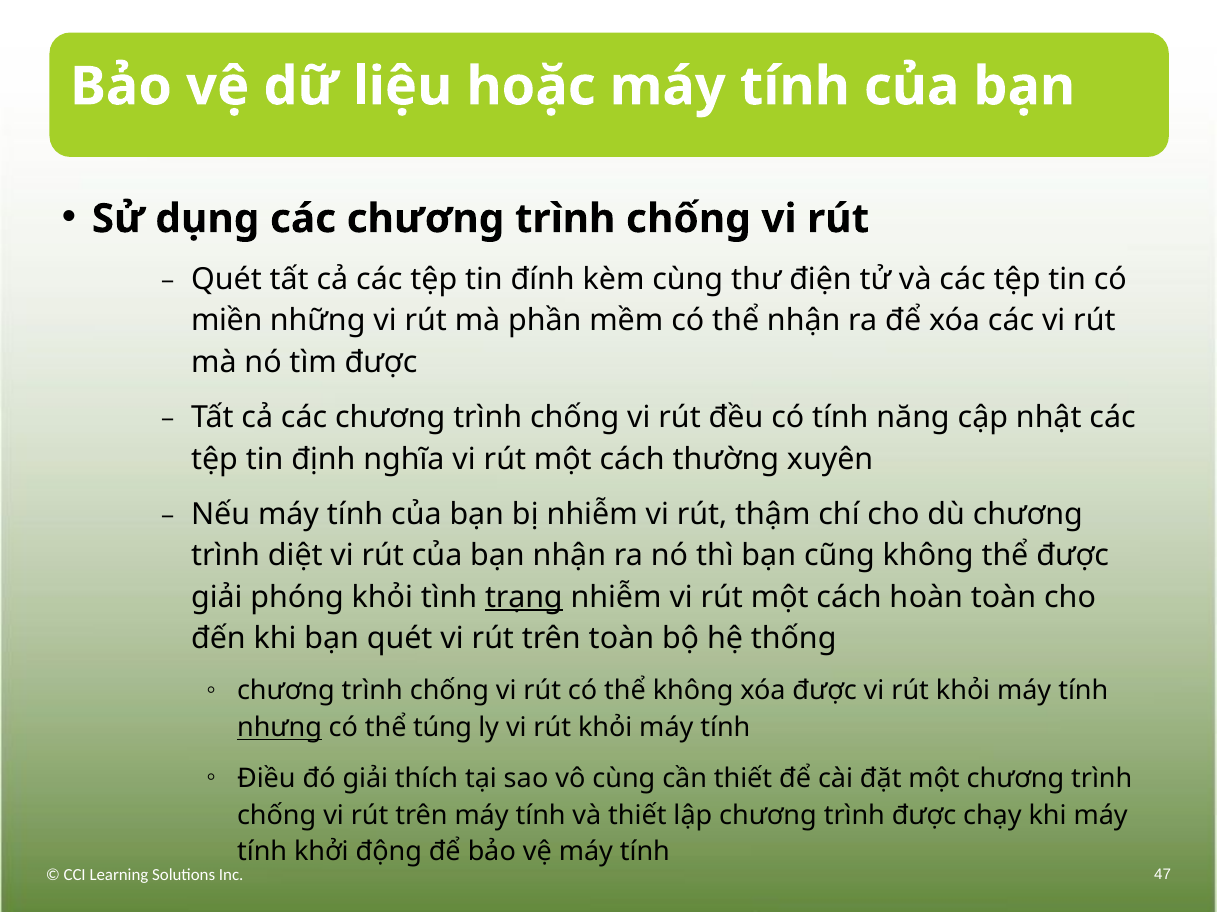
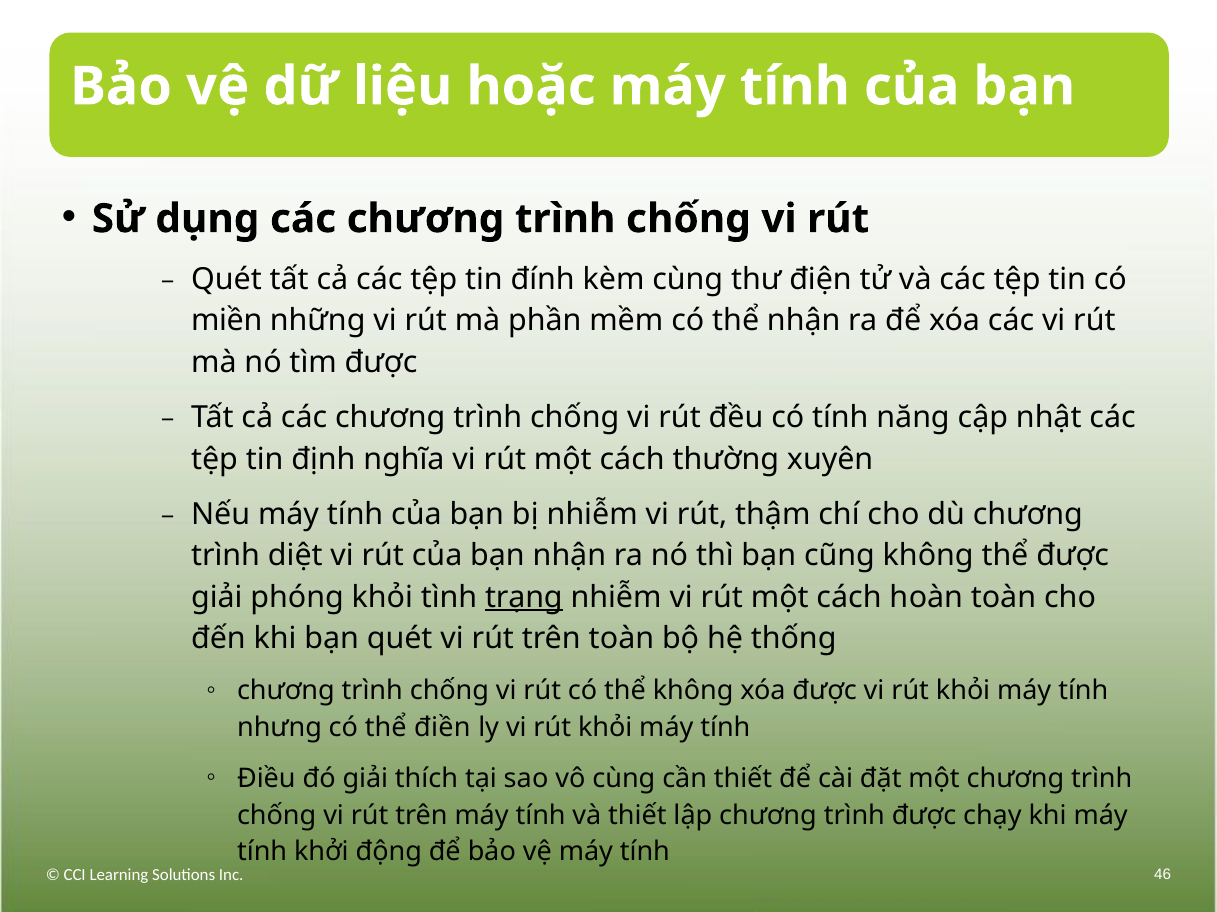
nhưng underline: present -> none
túng: túng -> điền
47: 47 -> 46
